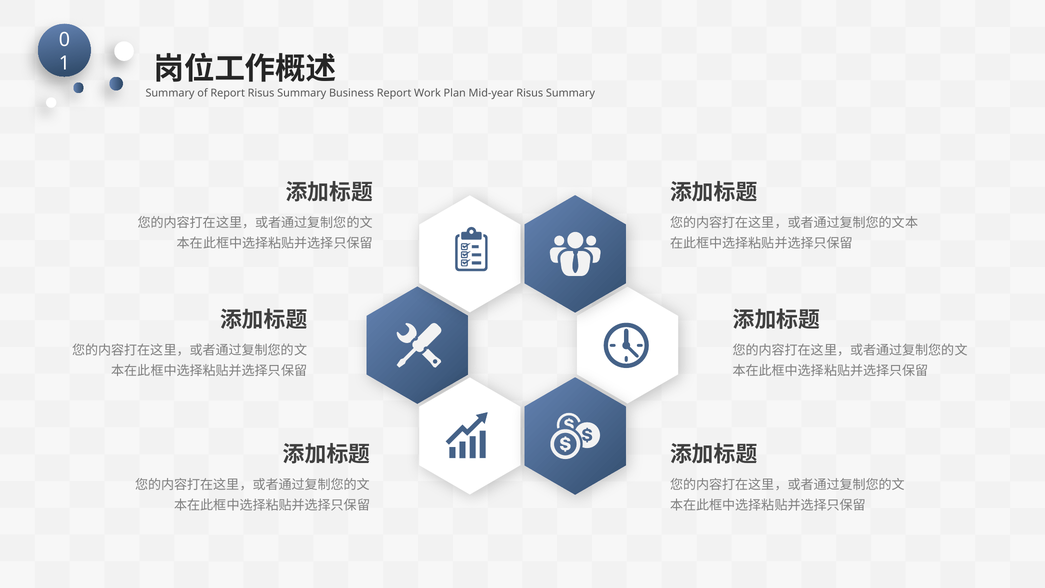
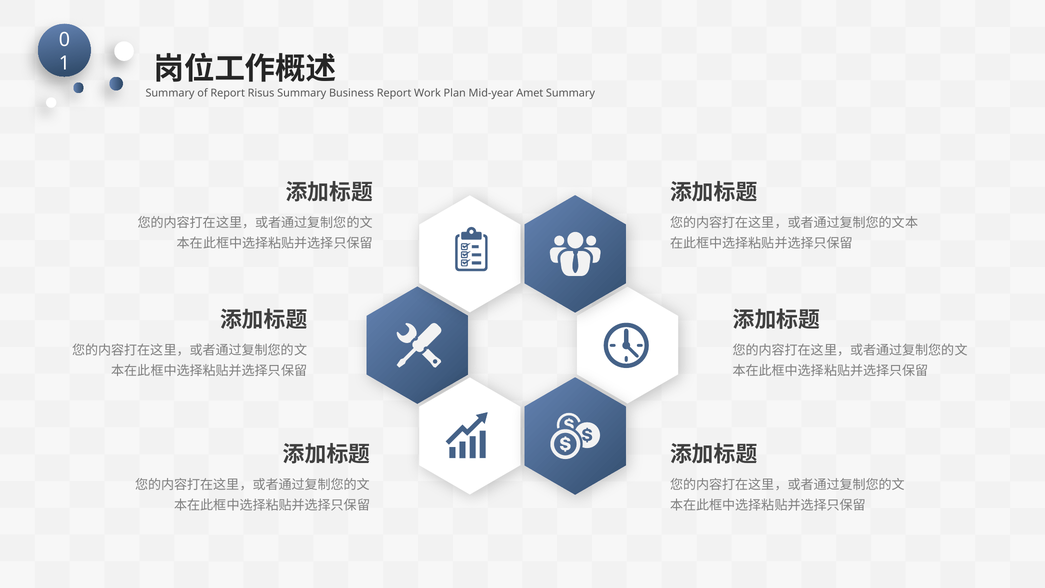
Mid-year Risus: Risus -> Amet
